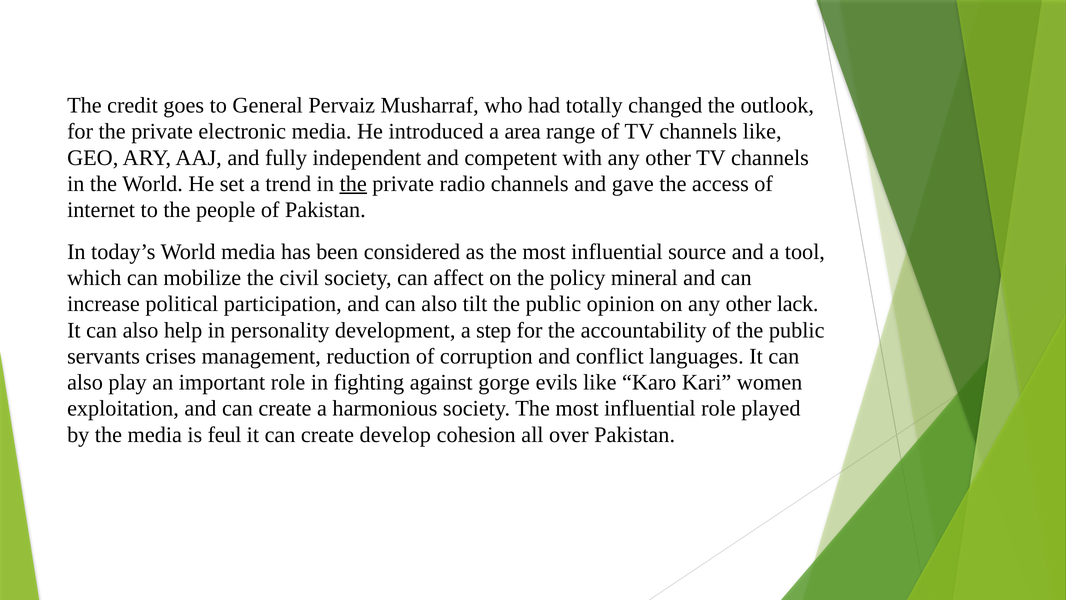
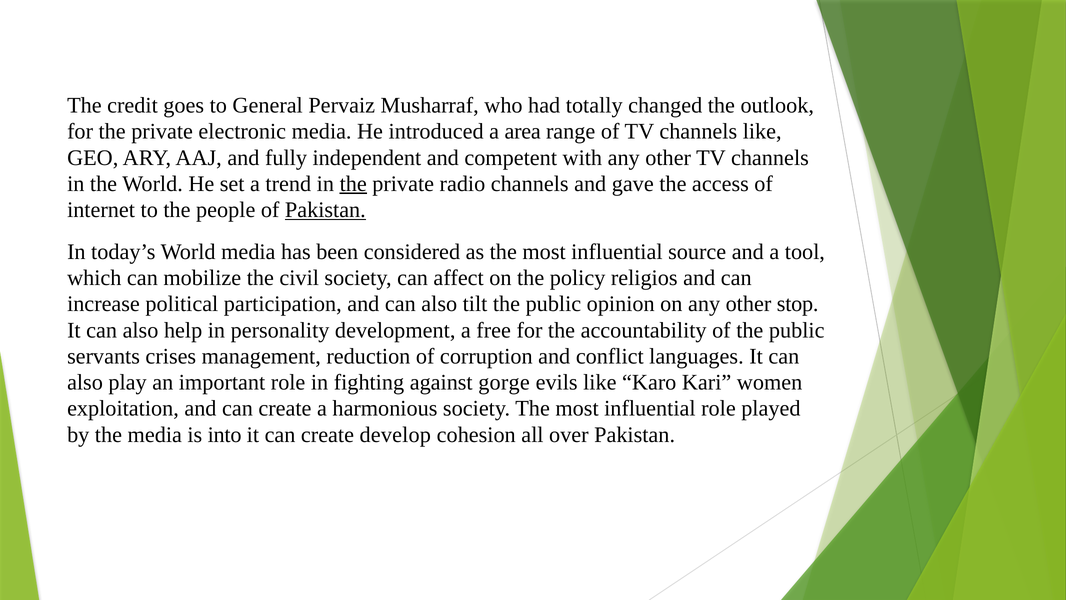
Pakistan at (325, 210) underline: none -> present
mineral: mineral -> religios
lack: lack -> stop
step: step -> free
feul: feul -> into
